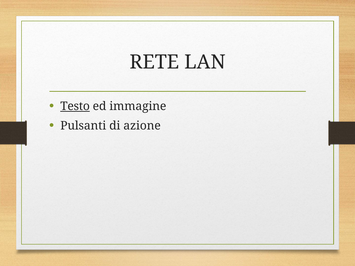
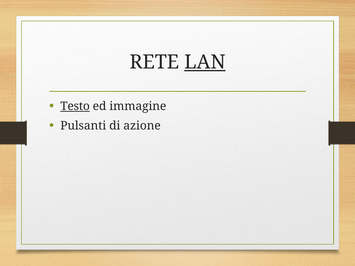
LAN underline: none -> present
